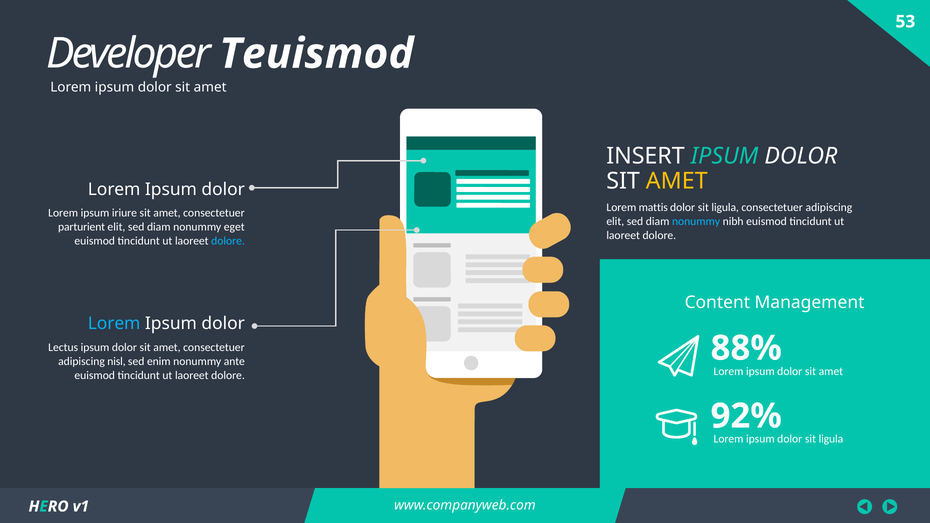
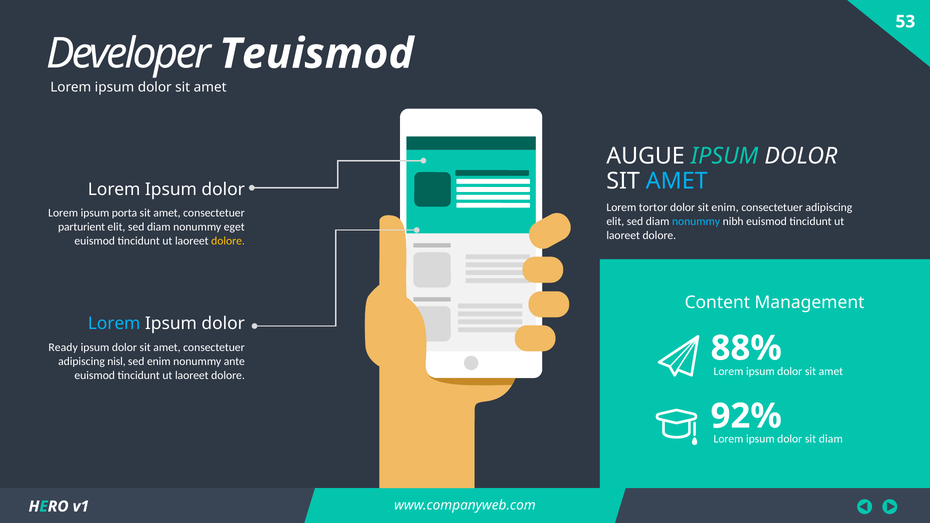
INSERT: INSERT -> AUGUE
AMET at (677, 181) colour: yellow -> light blue
mattis: mattis -> tortor
ligula at (725, 207): ligula -> enim
iriure: iriure -> porta
dolore at (228, 241) colour: light blue -> yellow
Lectus: Lectus -> Ready
ligula at (831, 439): ligula -> diam
